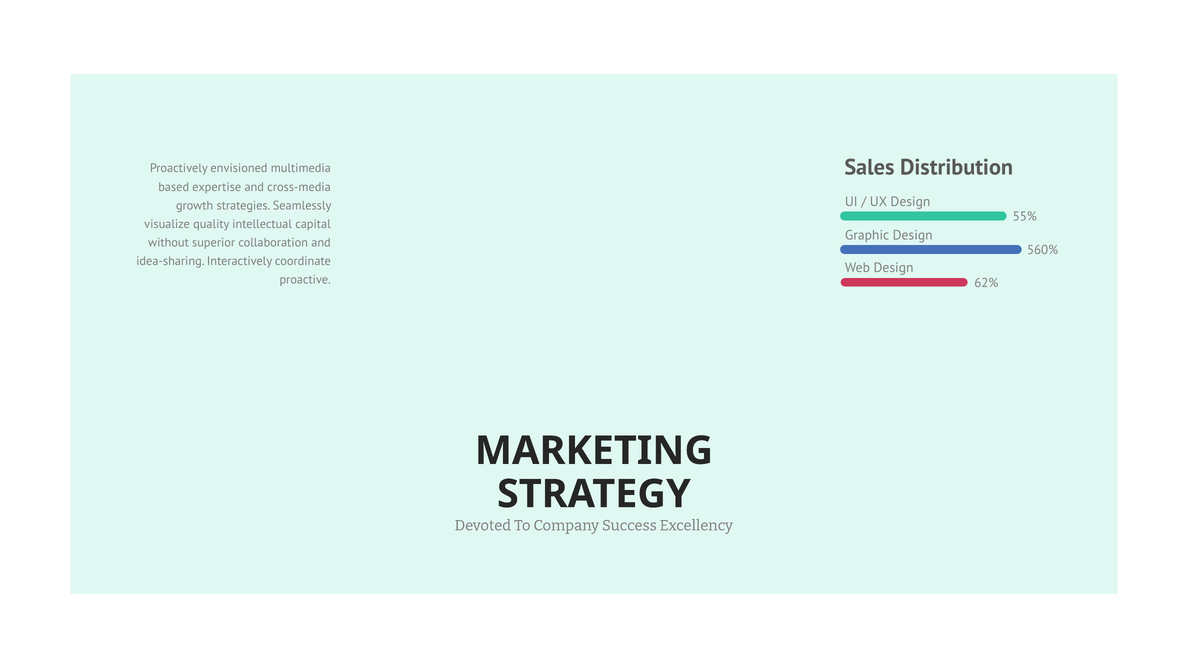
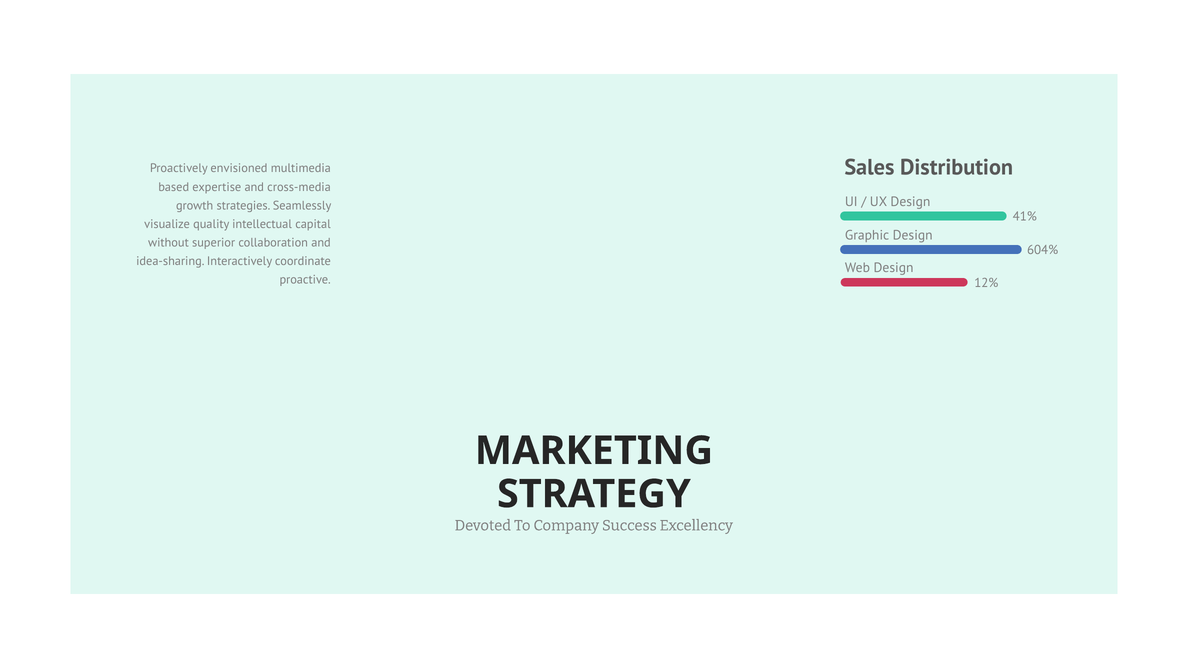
55%: 55% -> 41%
560%: 560% -> 604%
62%: 62% -> 12%
